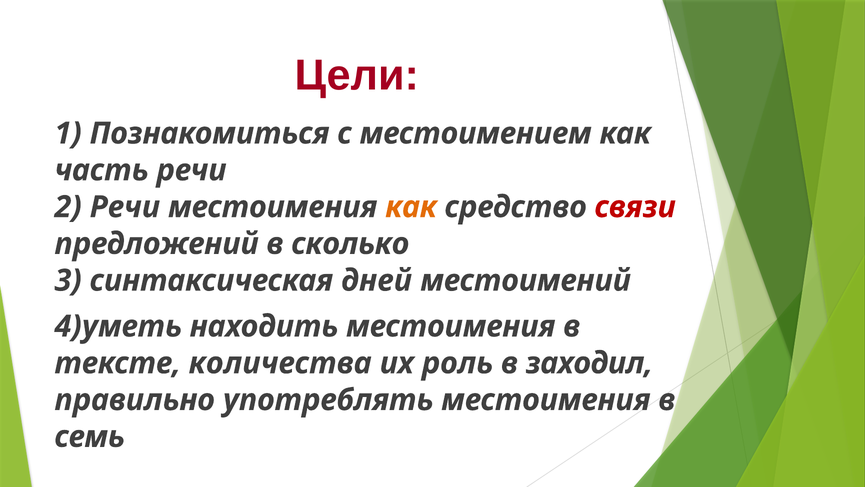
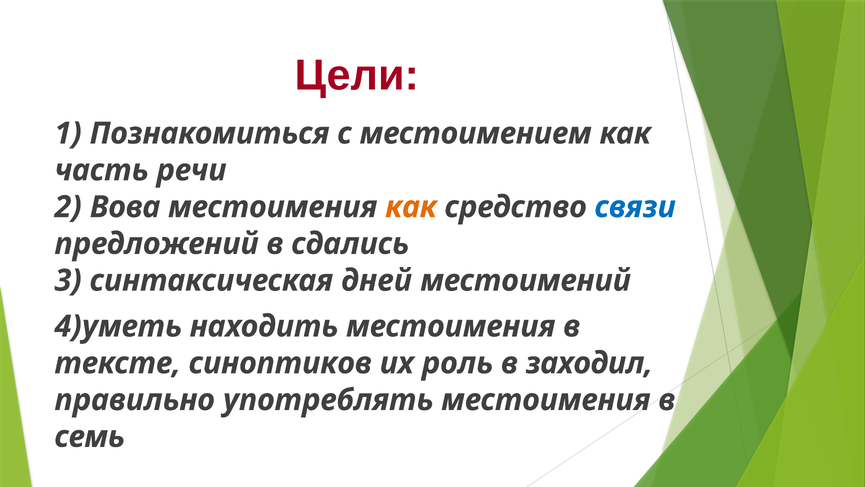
2 Речи: Речи -> Вова
связи colour: red -> blue
сколько: сколько -> сдались
количества: количества -> синоптиков
